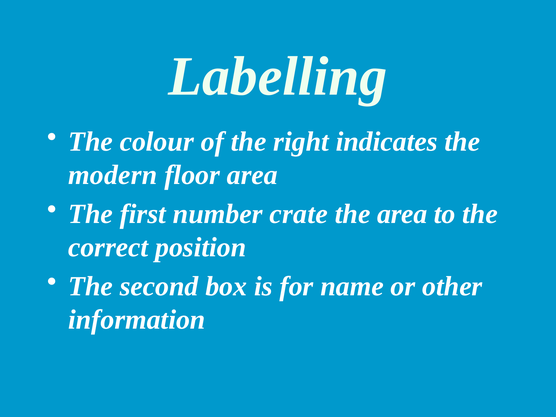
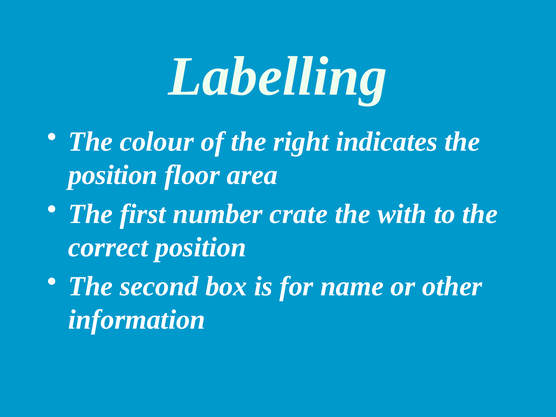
modern at (113, 175): modern -> position
the area: area -> with
